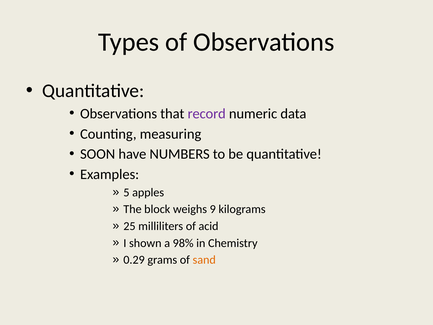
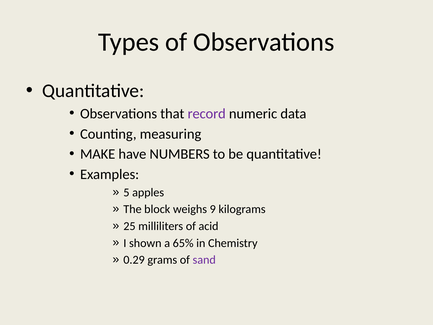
SOON: SOON -> MAKE
98%: 98% -> 65%
sand colour: orange -> purple
